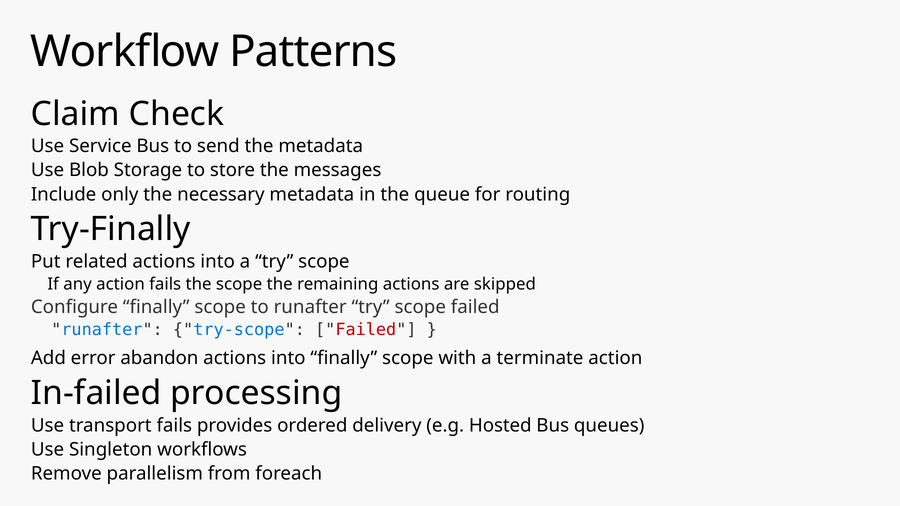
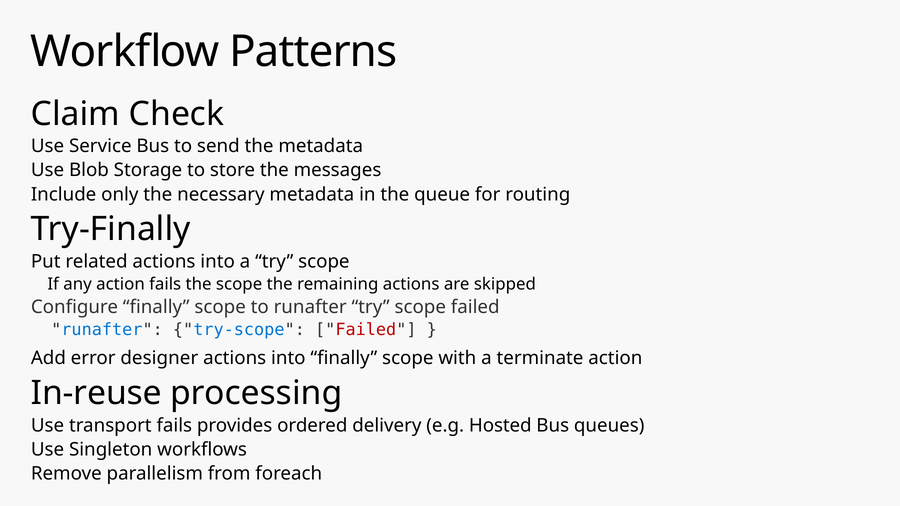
abandon: abandon -> designer
In-failed: In-failed -> In-reuse
